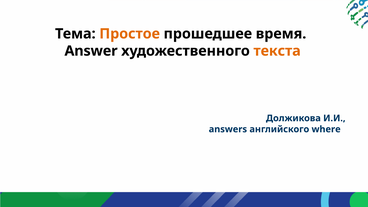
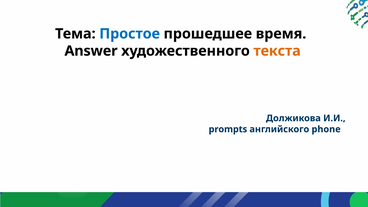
Простое colour: orange -> blue
answers: answers -> prompts
where: where -> phone
